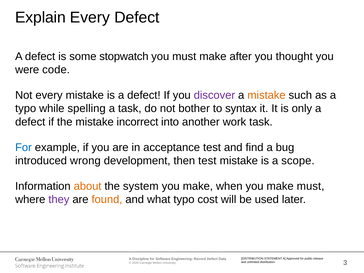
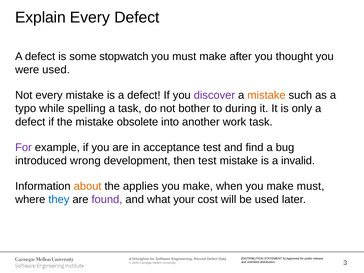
were code: code -> used
syntax: syntax -> during
incorrect: incorrect -> obsolete
For at (23, 147) colour: blue -> purple
scope: scope -> invalid
system: system -> applies
they colour: purple -> blue
found colour: orange -> purple
what typo: typo -> your
